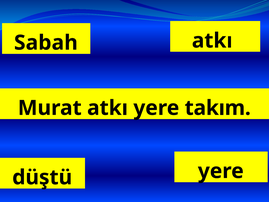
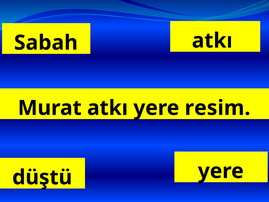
takım: takım -> resim
